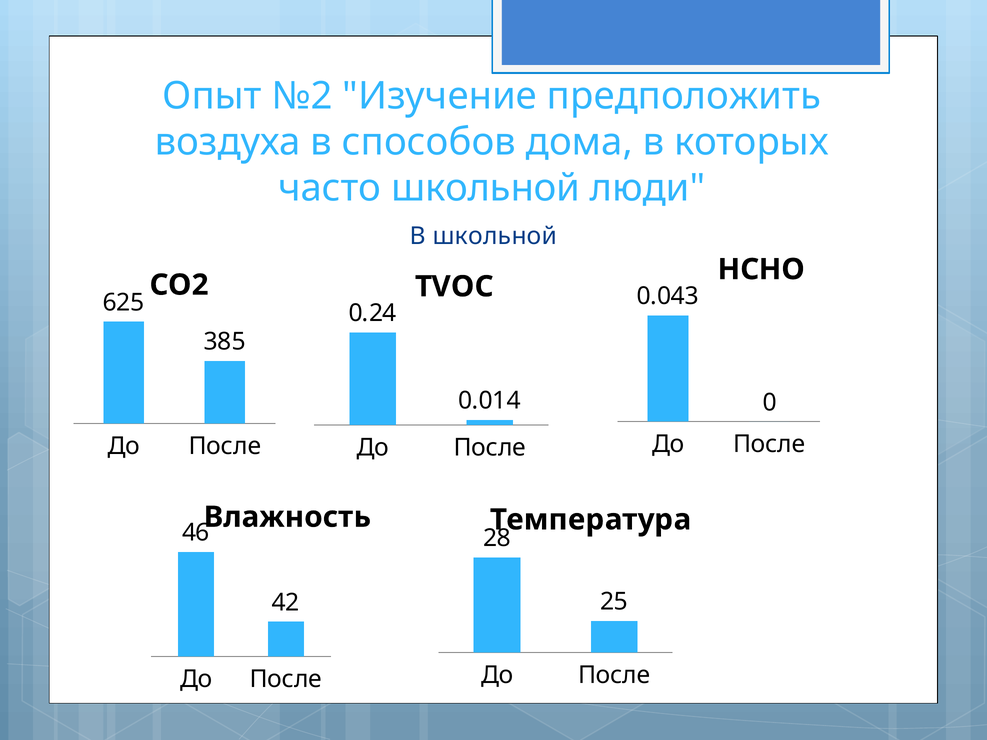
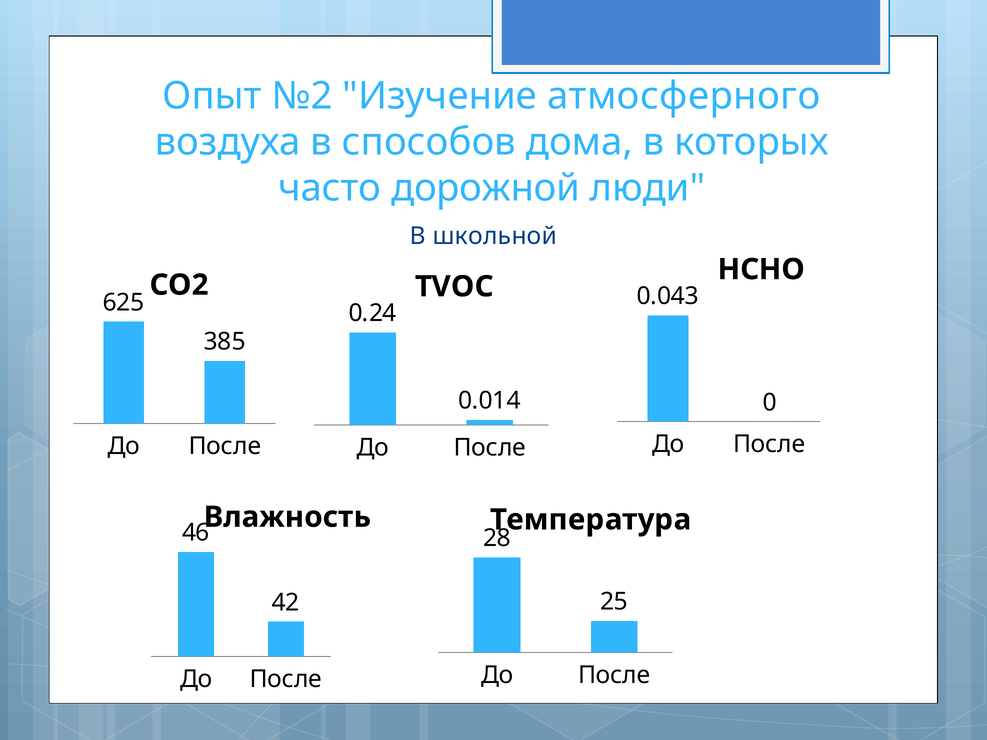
предположить: предположить -> атмосферного
часто школьной: школьной -> дорожной
